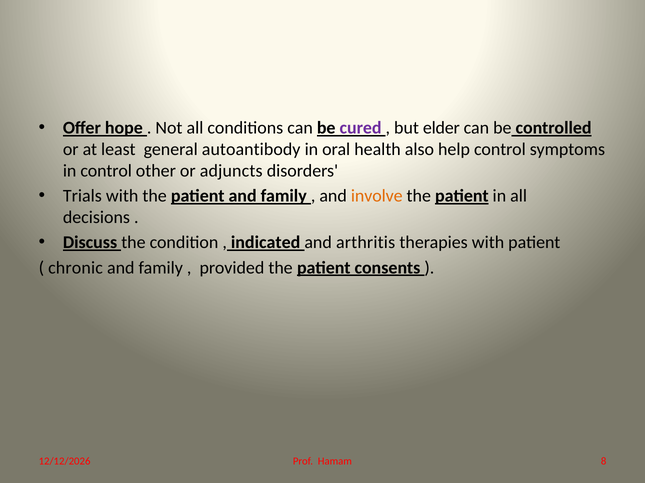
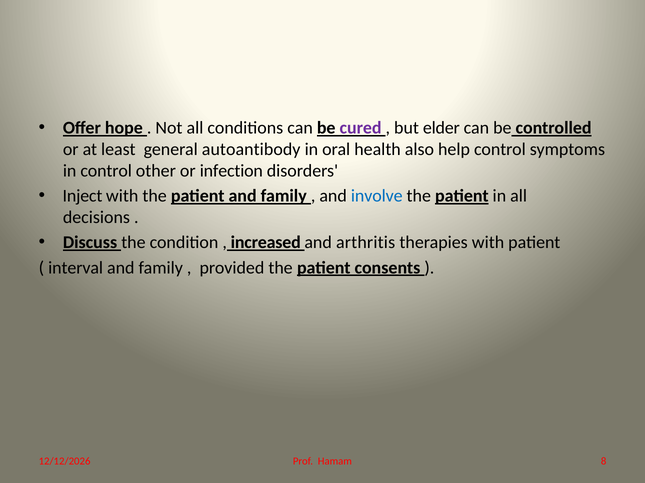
adjuncts: adjuncts -> infection
Trials: Trials -> Inject
involve colour: orange -> blue
indicated: indicated -> increased
chronic: chronic -> interval
